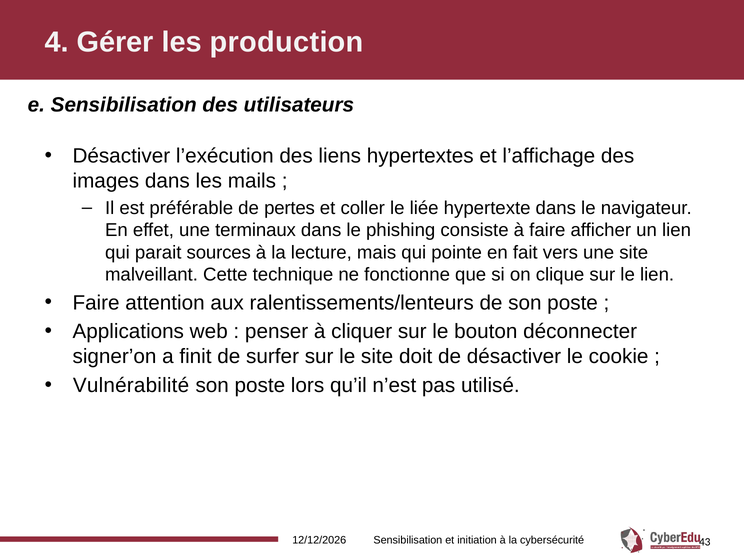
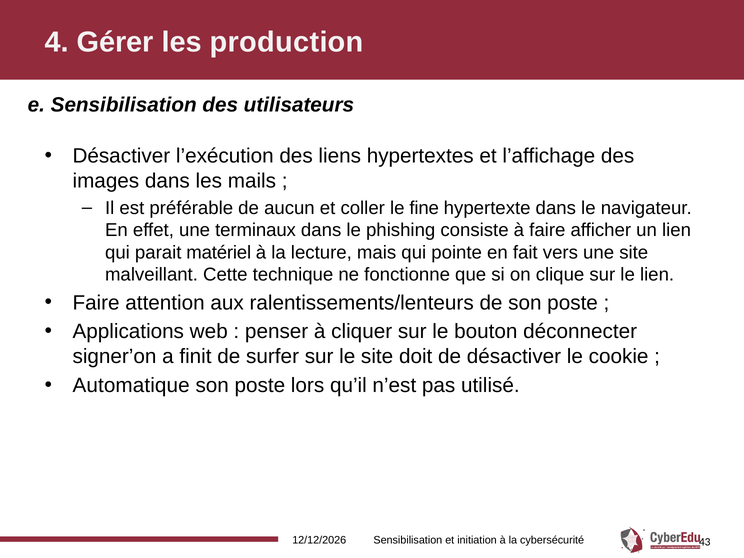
pertes: pertes -> aucun
liée: liée -> fine
sources: sources -> matériel
Vulnérabilité: Vulnérabilité -> Automatique
